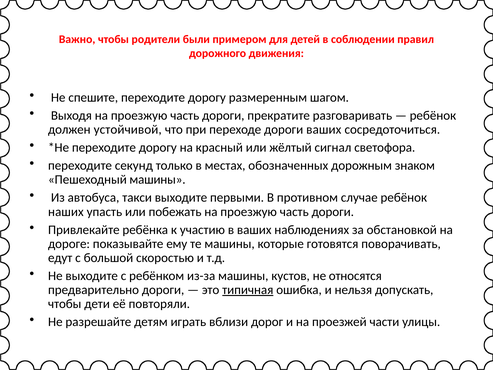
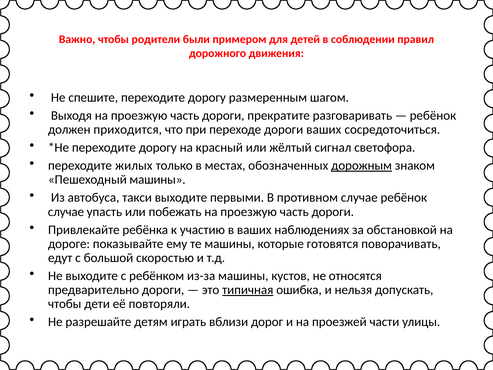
устойчивой: устойчивой -> приходится
секунд: секунд -> жилых
дорожным underline: none -> present
наших at (66, 212): наших -> случае
